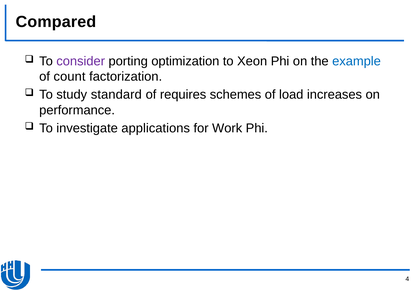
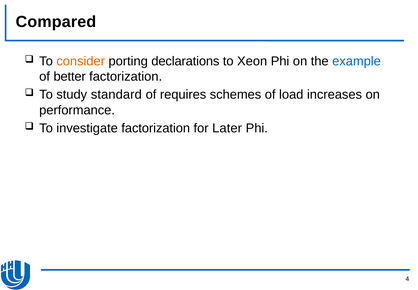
consider colour: purple -> orange
optimization: optimization -> declarations
count: count -> better
investigate applications: applications -> factorization
Work: Work -> Later
